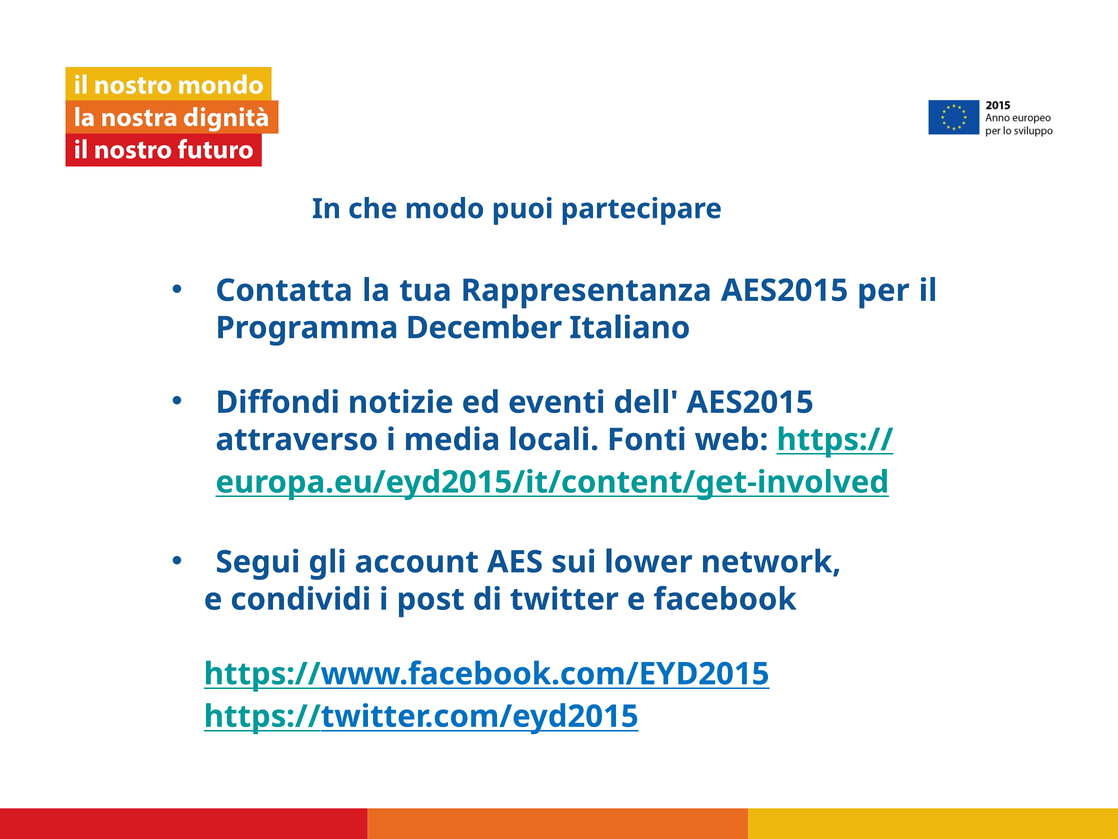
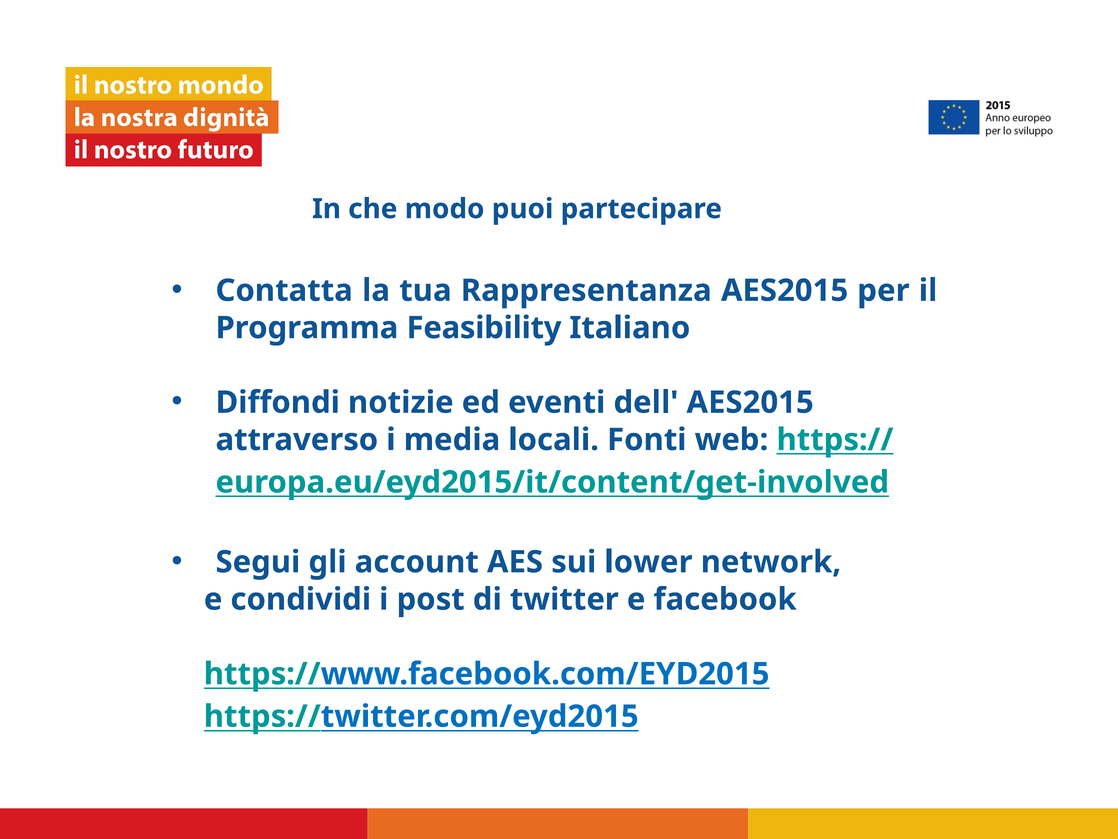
December: December -> Feasibility
